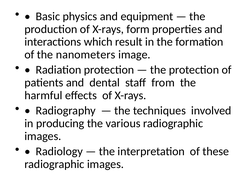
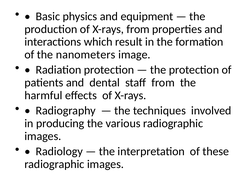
X-rays form: form -> from
